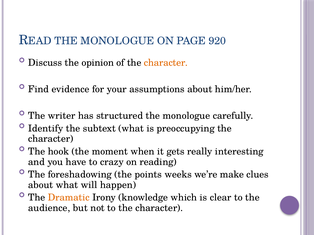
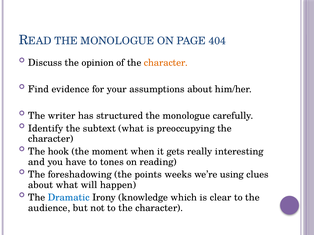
920: 920 -> 404
crazy: crazy -> tones
make: make -> using
Dramatic colour: orange -> blue
